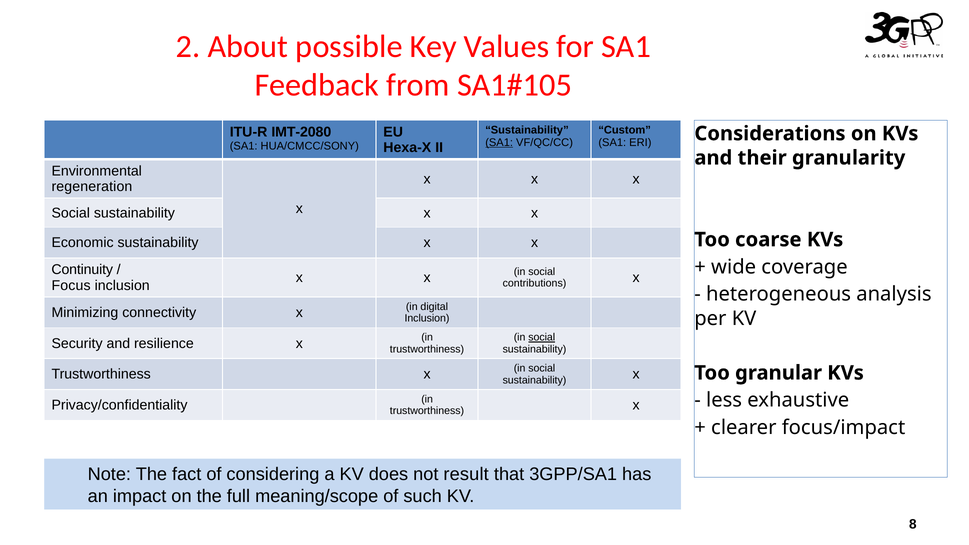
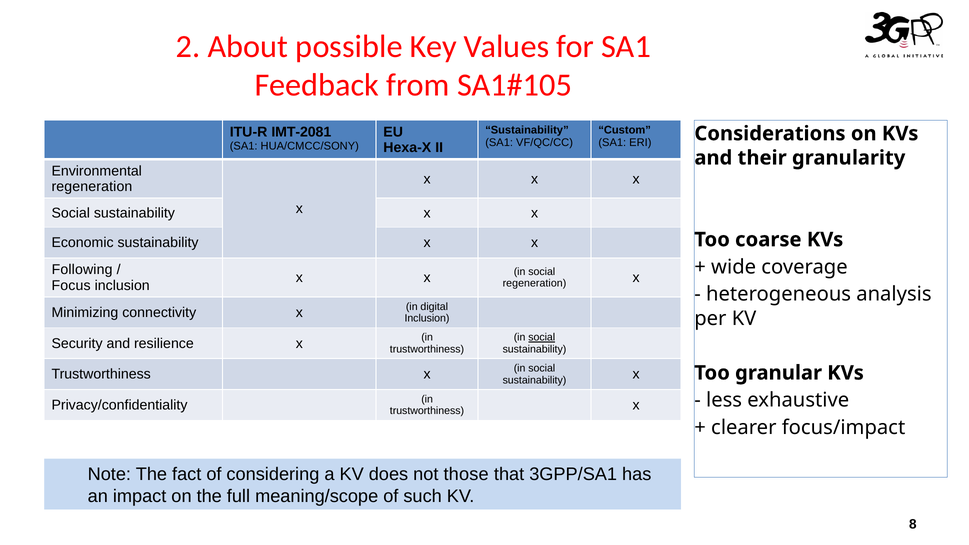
IMT-2080: IMT-2080 -> IMT-2081
SA1 at (499, 142) underline: present -> none
Continuity: Continuity -> Following
contributions at (535, 284): contributions -> regeneration
result: result -> those
